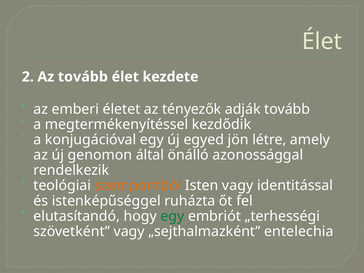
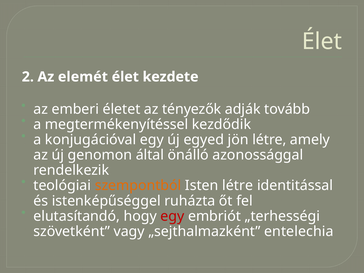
Az tovább: tovább -> elemét
Isten vagy: vagy -> létre
egy at (172, 216) colour: green -> red
